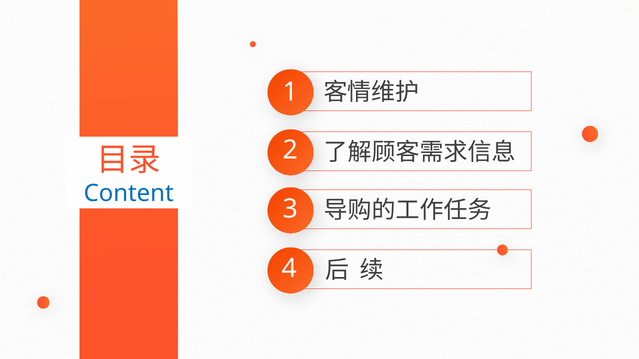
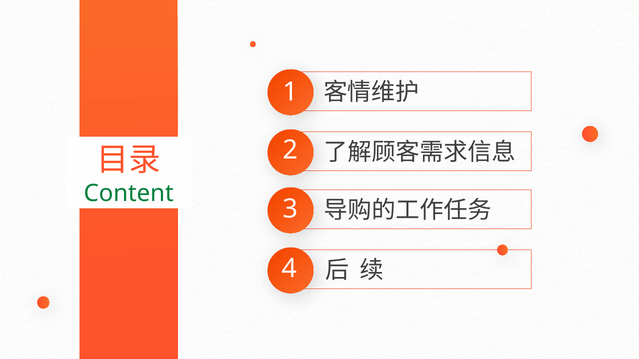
Content colour: blue -> green
